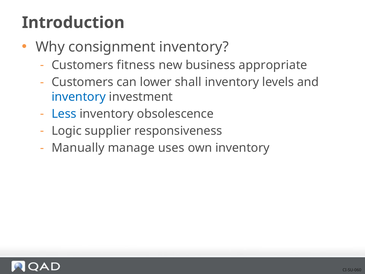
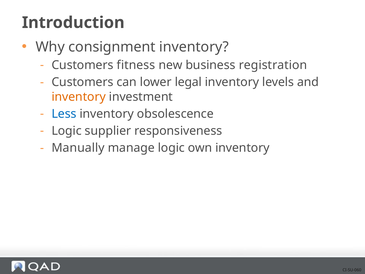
appropriate: appropriate -> registration
shall: shall -> legal
inventory at (79, 97) colour: blue -> orange
manage uses: uses -> logic
